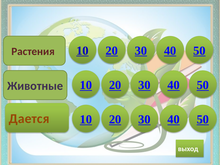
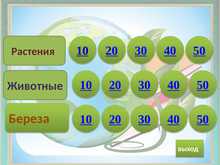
Дается: Дается -> Береза
